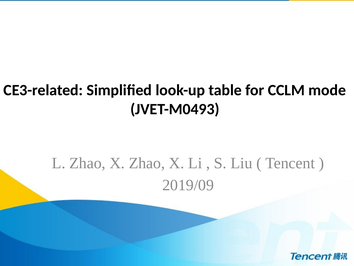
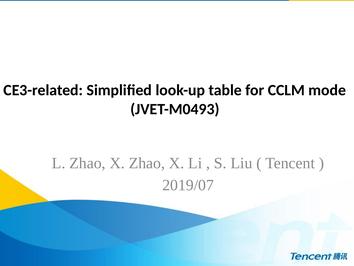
2019/09: 2019/09 -> 2019/07
